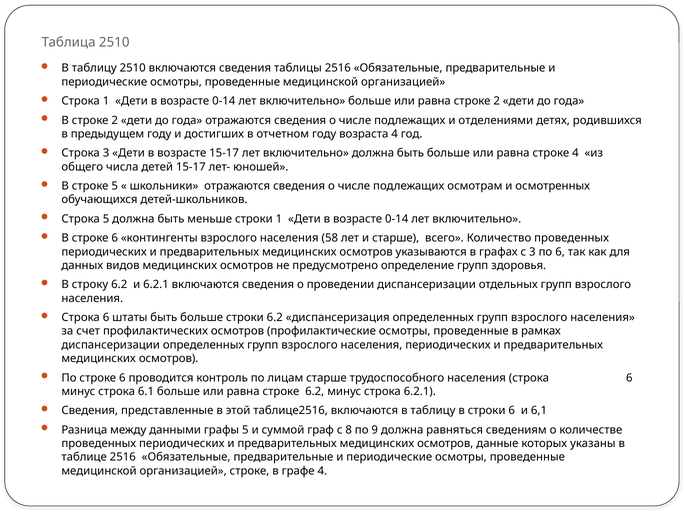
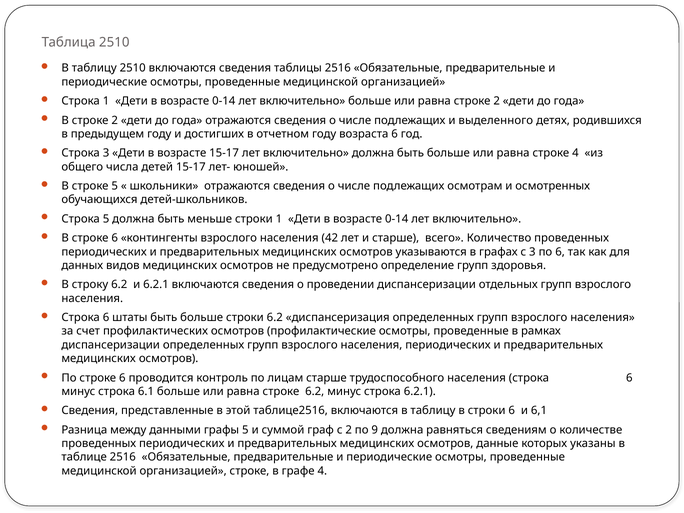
отделениями: отделениями -> выделенного
возраста 4: 4 -> 6
58: 58 -> 42
с 8: 8 -> 2
